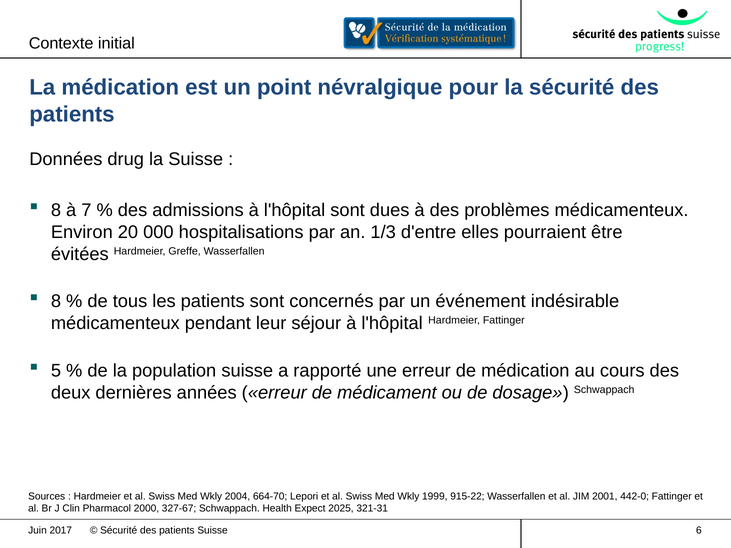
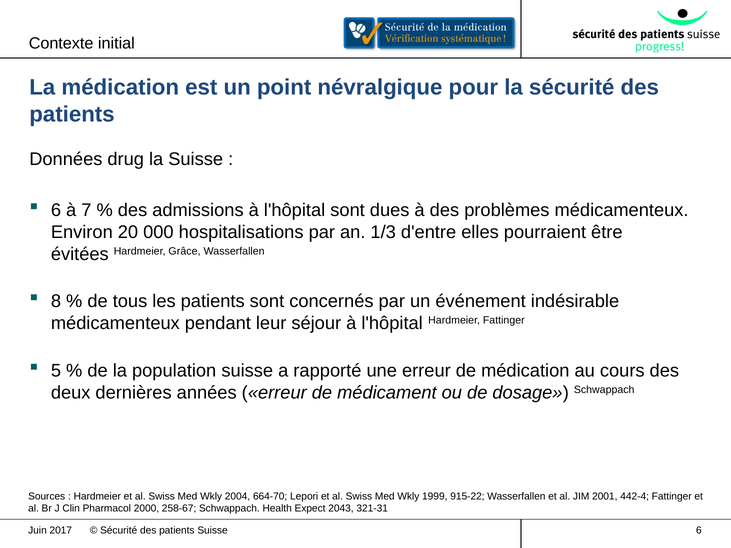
8 at (56, 210): 8 -> 6
Greffe: Greffe -> Grâce
442-0: 442-0 -> 442-4
327-67: 327-67 -> 258-67
2025: 2025 -> 2043
